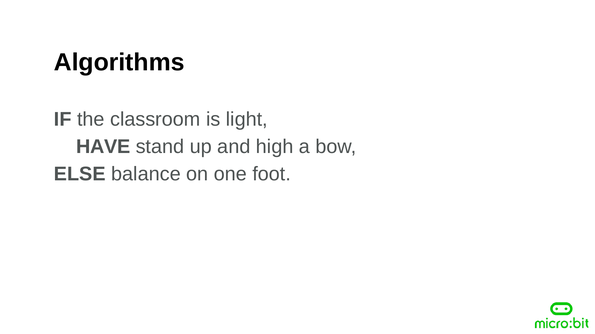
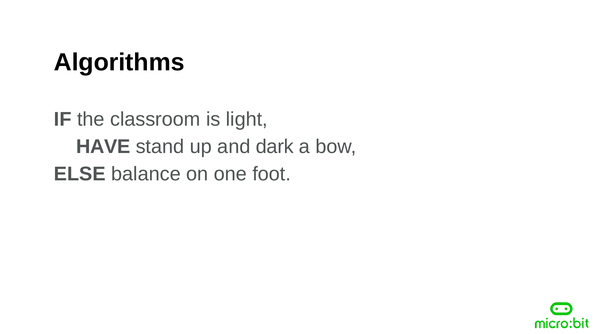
high: high -> dark
